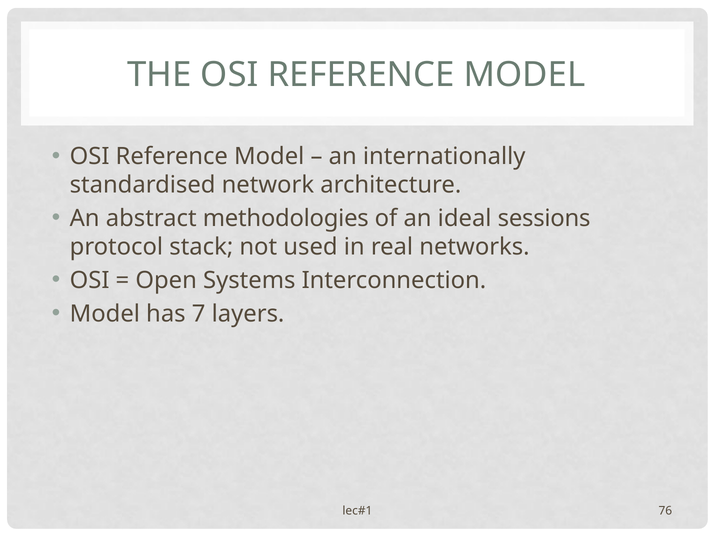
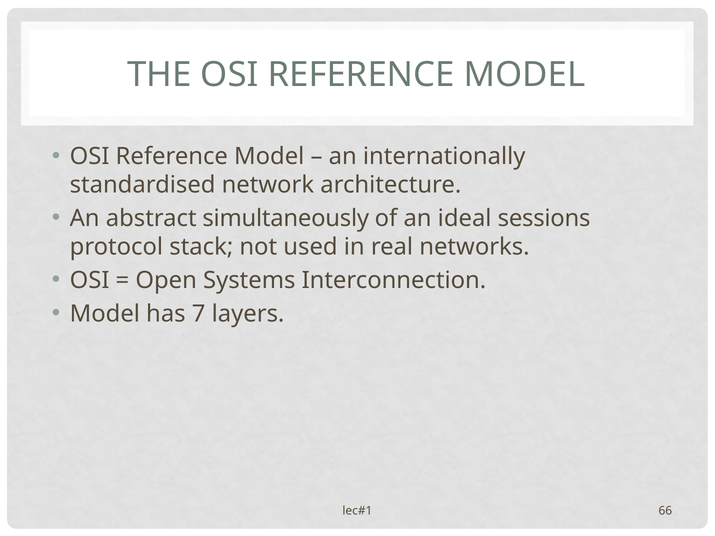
methodologies: methodologies -> simultaneously
76: 76 -> 66
